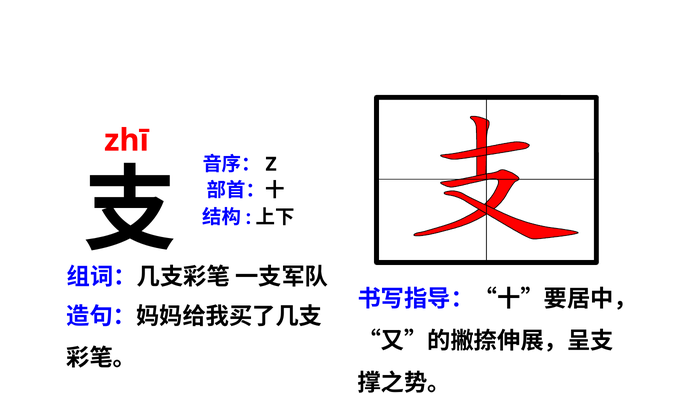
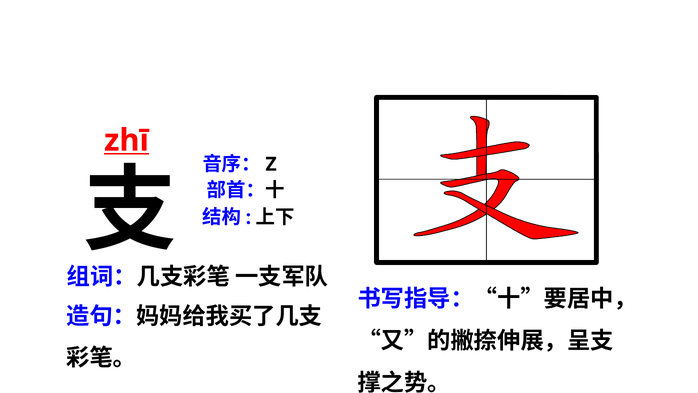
zhī underline: none -> present
